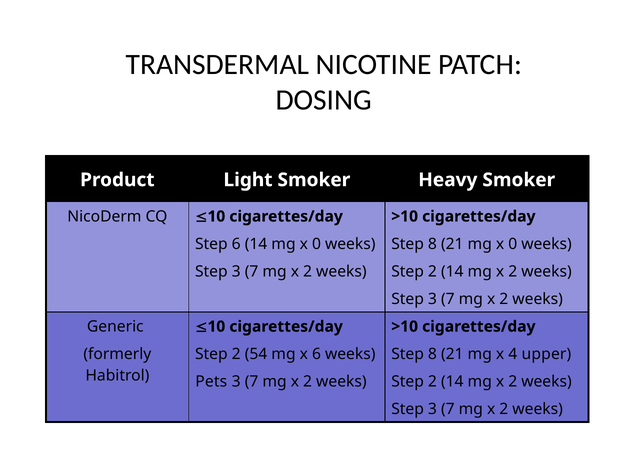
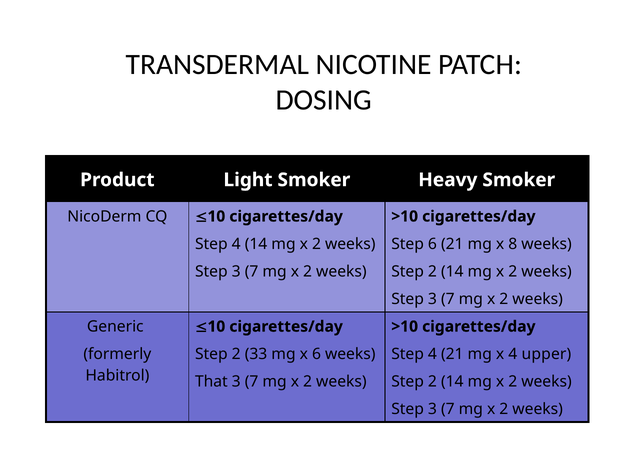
6 at (236, 244): 6 -> 4
0 at (317, 244): 0 -> 2
8 at (432, 244): 8 -> 6
21 mg x 0: 0 -> 8
54: 54 -> 33
8 at (432, 354): 8 -> 4
Pets: Pets -> That
